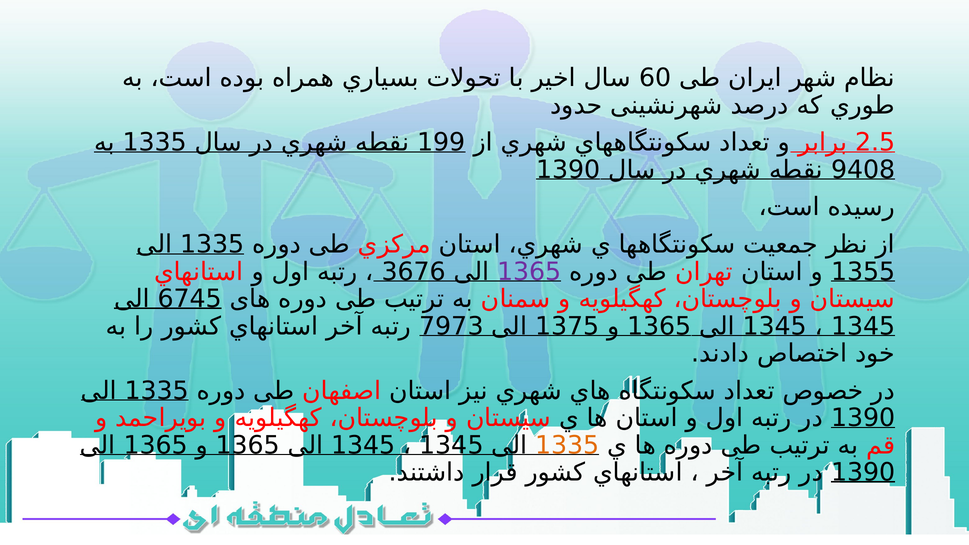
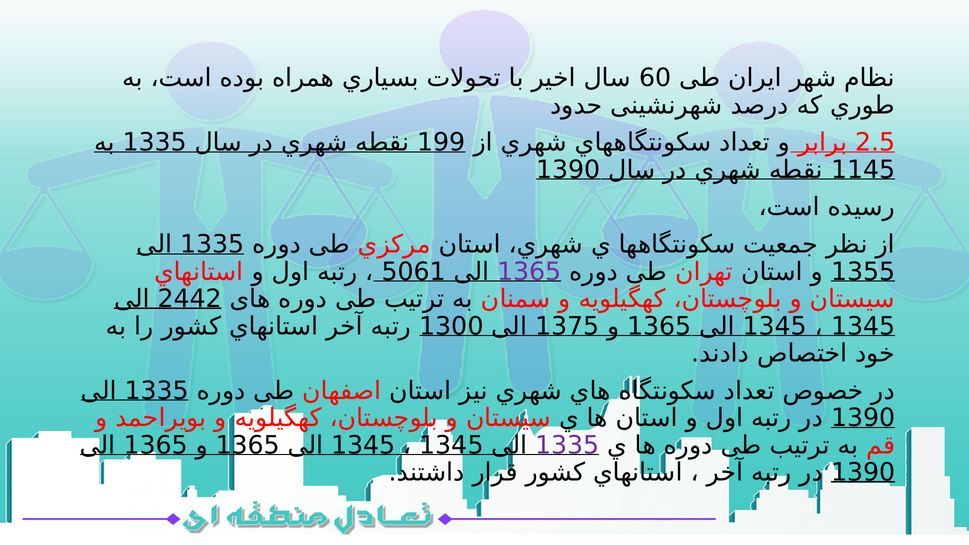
9408: 9408 -> 1145
3676: 3676 -> 5061
6745: 6745 -> 2442
7973: 7973 -> 1300
1335 at (567, 445) colour: orange -> purple
